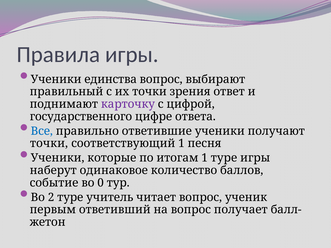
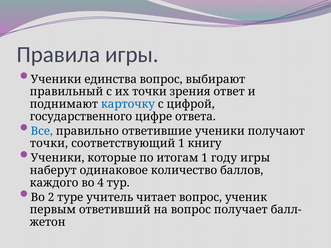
карточку colour: purple -> blue
песня: песня -> книгу
1 туре: туре -> году
событие: событие -> каждого
0: 0 -> 4
